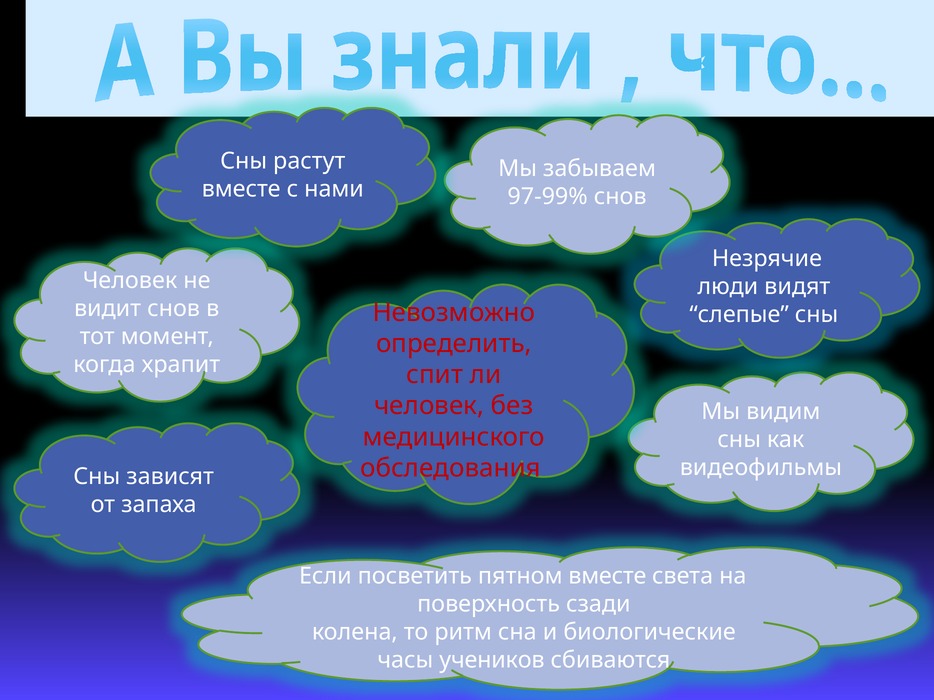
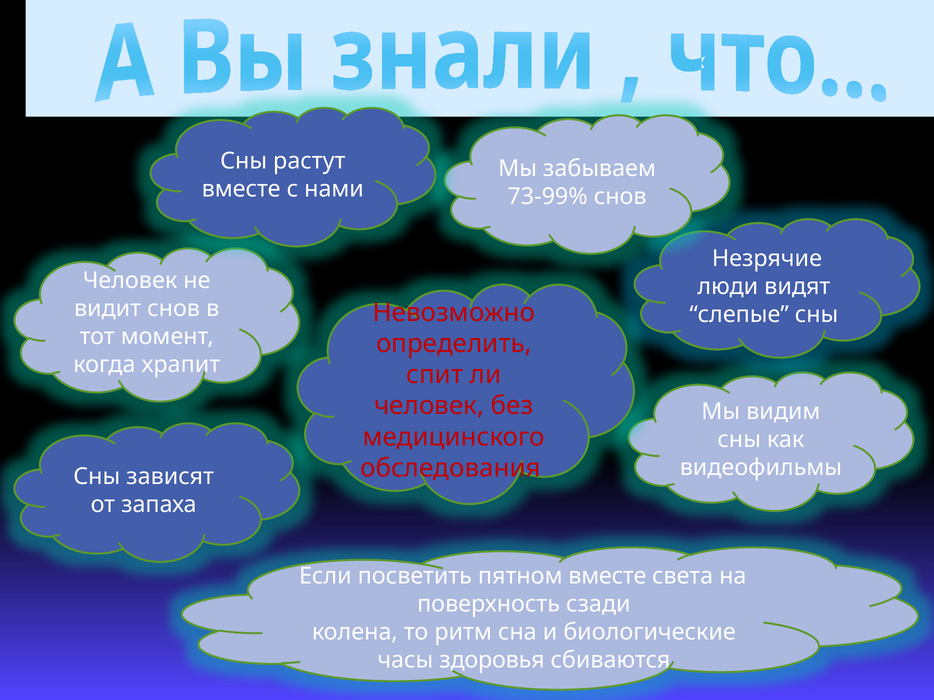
97-99%: 97-99% -> 73-99%
учеников: учеников -> здоровья
